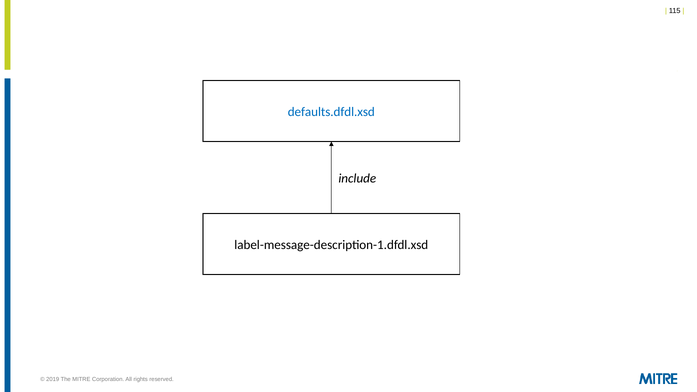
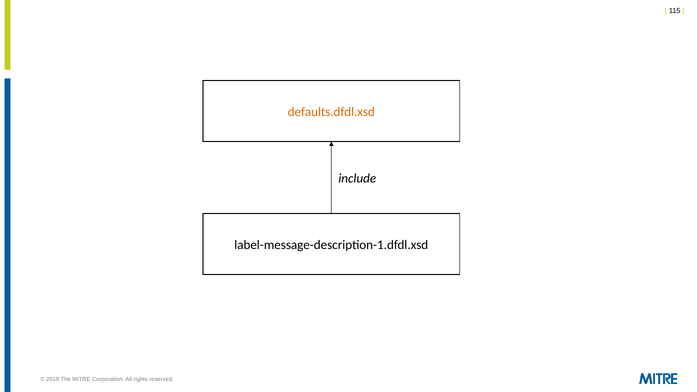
defaults.dfdl.xsd colour: blue -> orange
